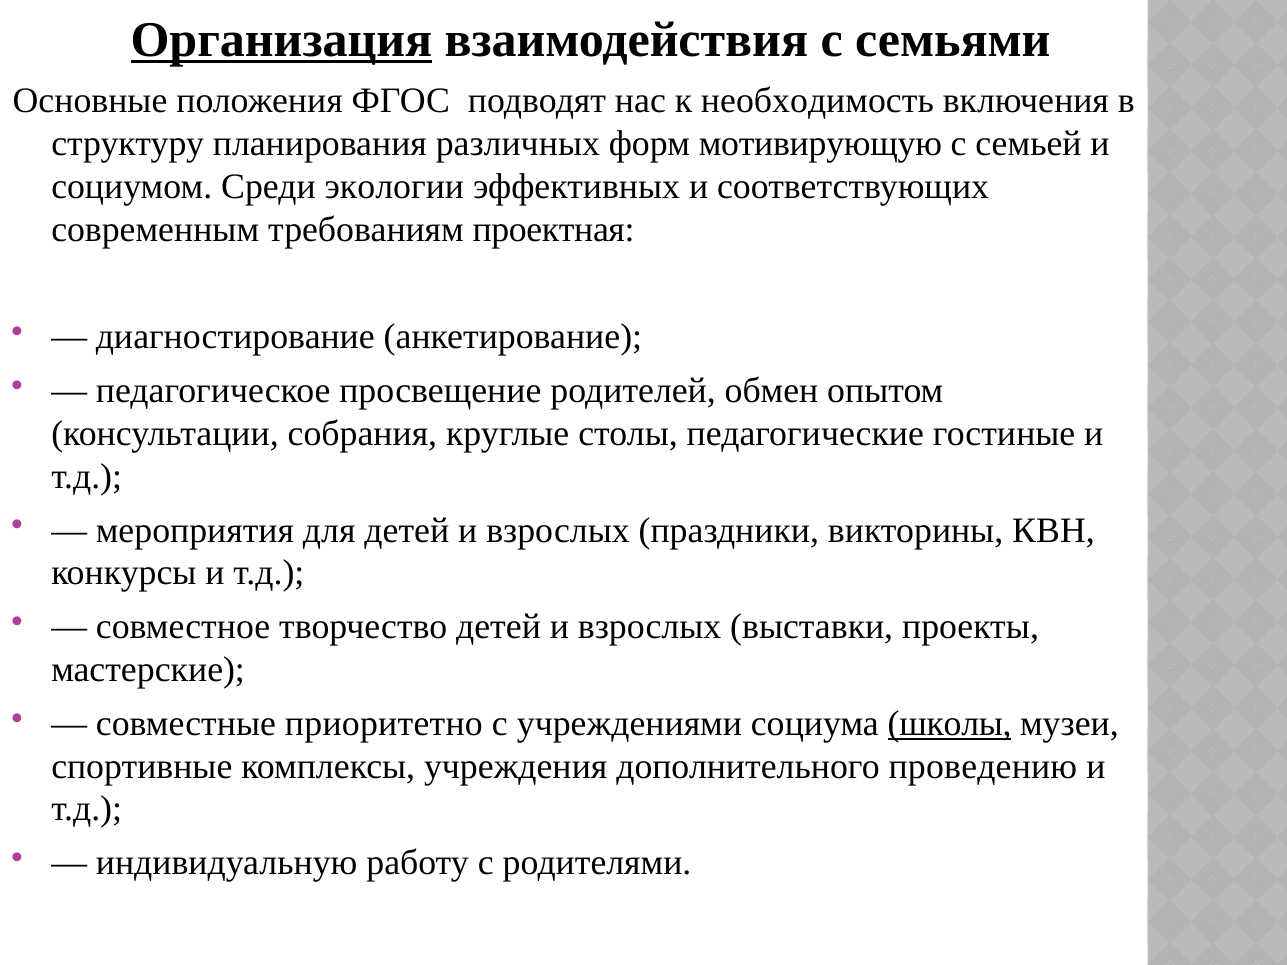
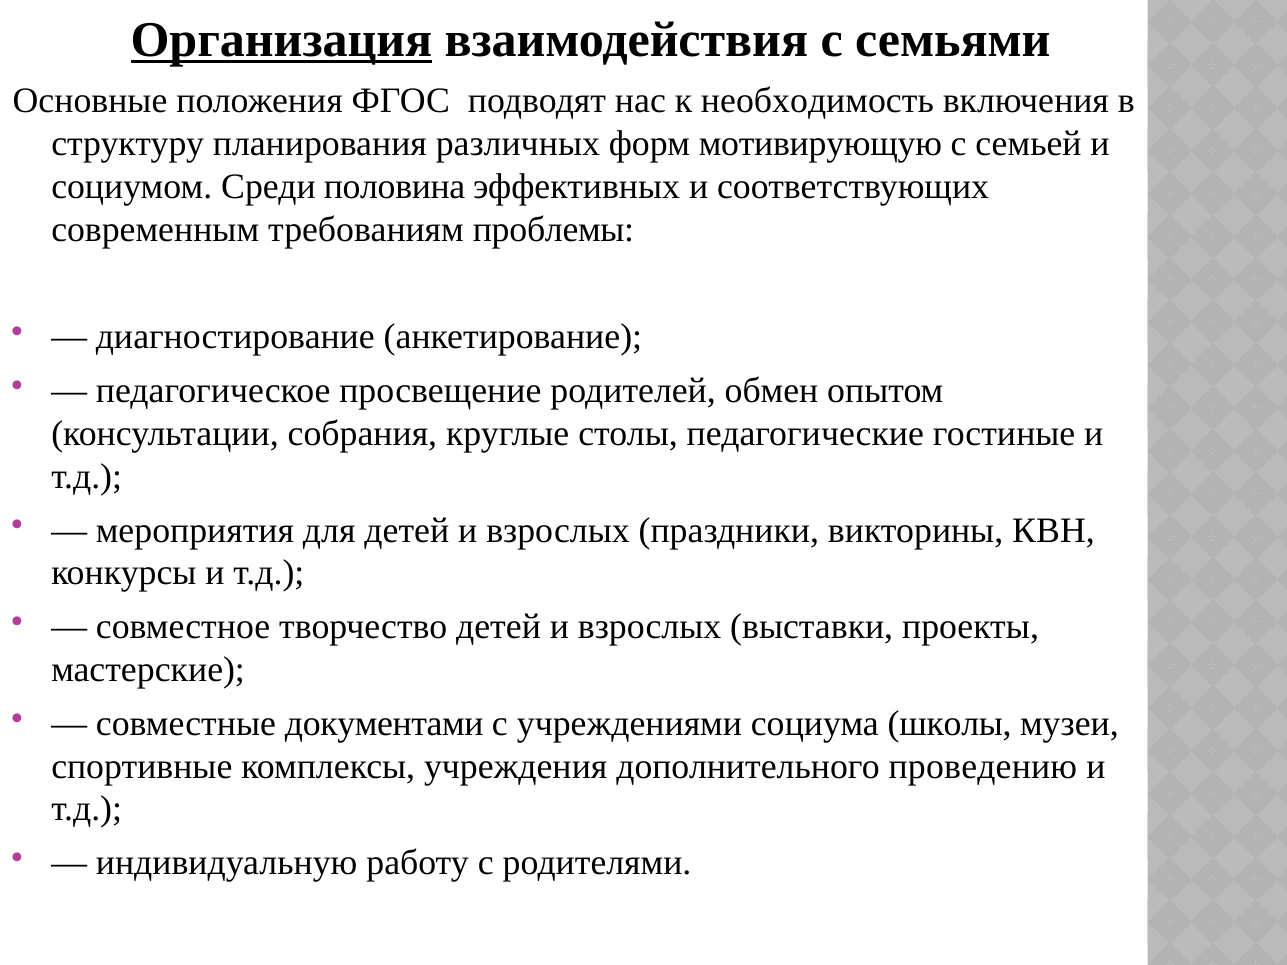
экологии: экологии -> половина
проектная: проектная -> проблемы
приоритетно: приоритетно -> документами
школы underline: present -> none
